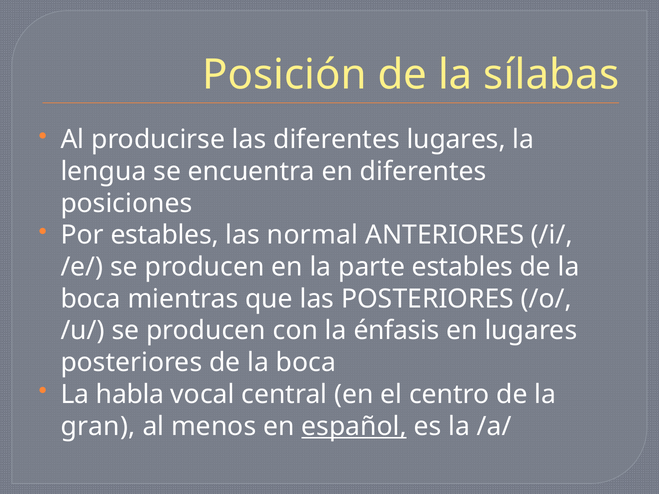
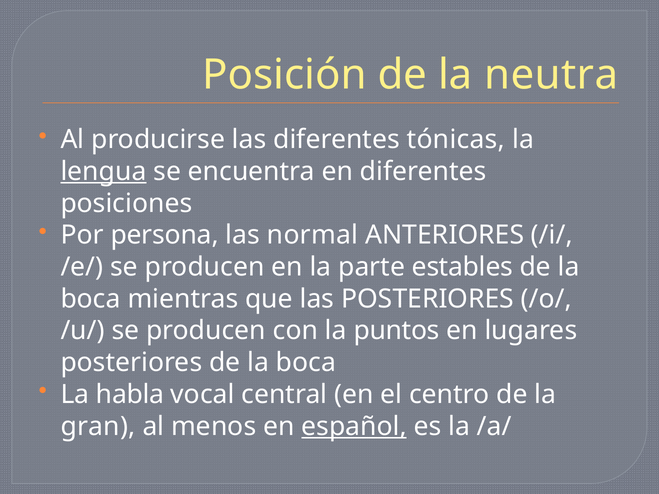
sílabas: sílabas -> neutra
diferentes lugares: lugares -> tónicas
lengua underline: none -> present
Por estables: estables -> persona
énfasis: énfasis -> puntos
